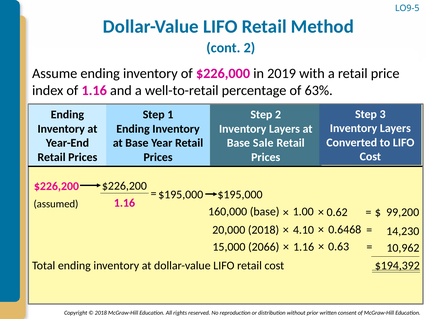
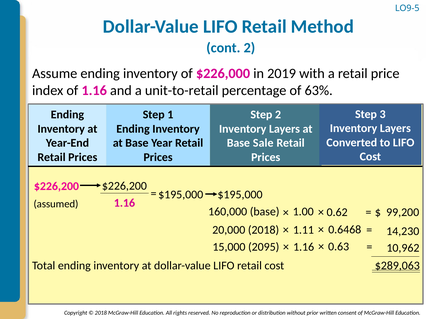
well-to-retail: well-to-retail -> unit-to-retail
4.10: 4.10 -> 1.11
2066: 2066 -> 2095
$194,392: $194,392 -> $289,063
